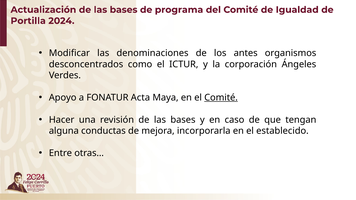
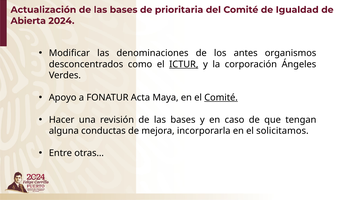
programa: programa -> prioritaria
Portilla: Portilla -> Abierta
ICTUR underline: none -> present
establecido: establecido -> solicitamos
